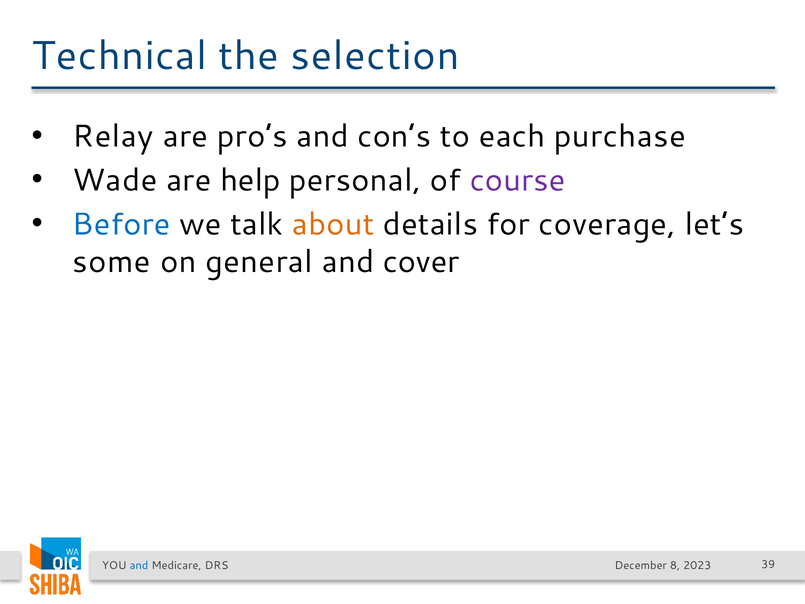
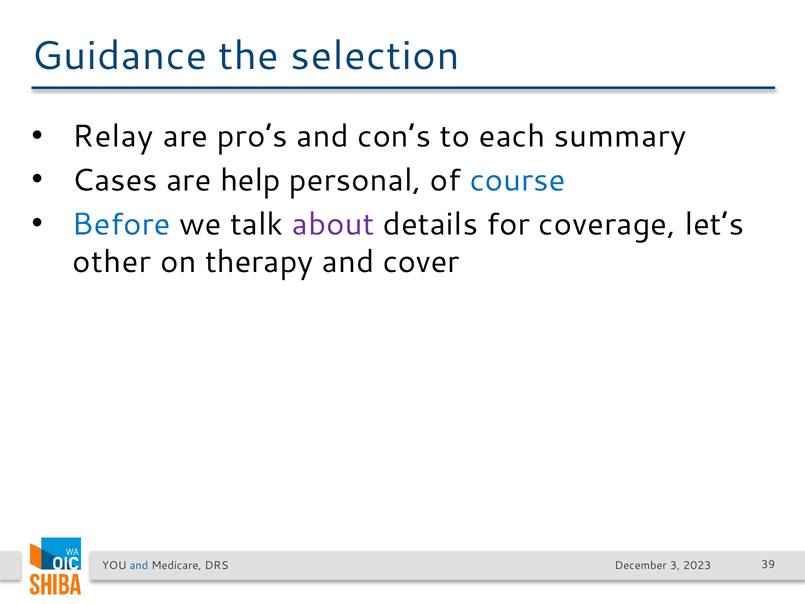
Technical: Technical -> Guidance
purchase: purchase -> summary
Wade: Wade -> Cases
course colour: purple -> blue
about colour: orange -> purple
some: some -> other
general: general -> therapy
8: 8 -> 3
